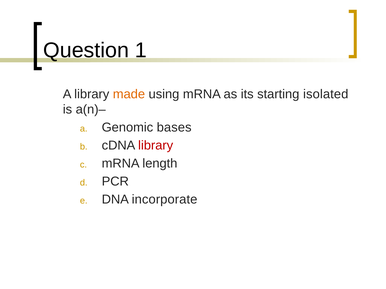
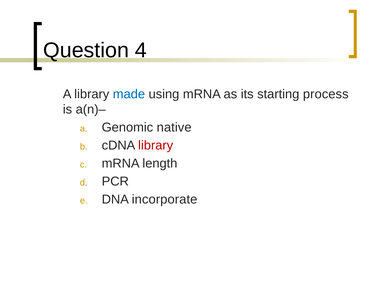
1: 1 -> 4
made colour: orange -> blue
isolated: isolated -> process
bases: bases -> native
